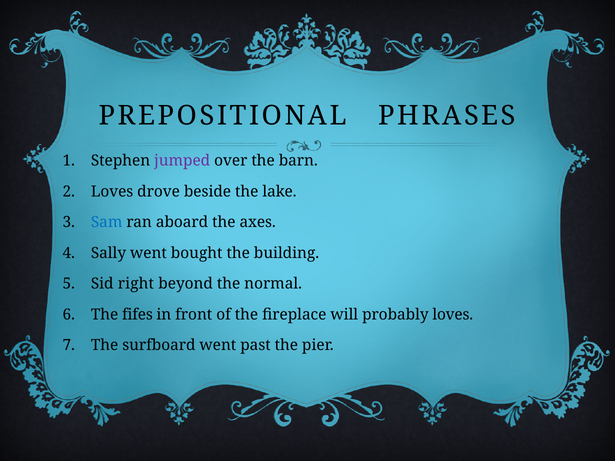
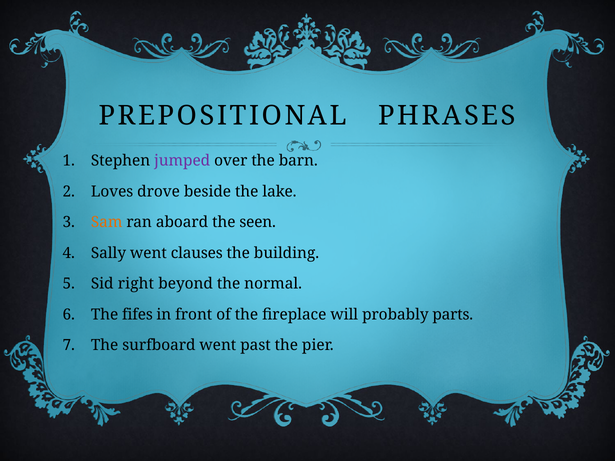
Sam colour: blue -> orange
axes: axes -> seen
bought: bought -> clauses
probably loves: loves -> parts
